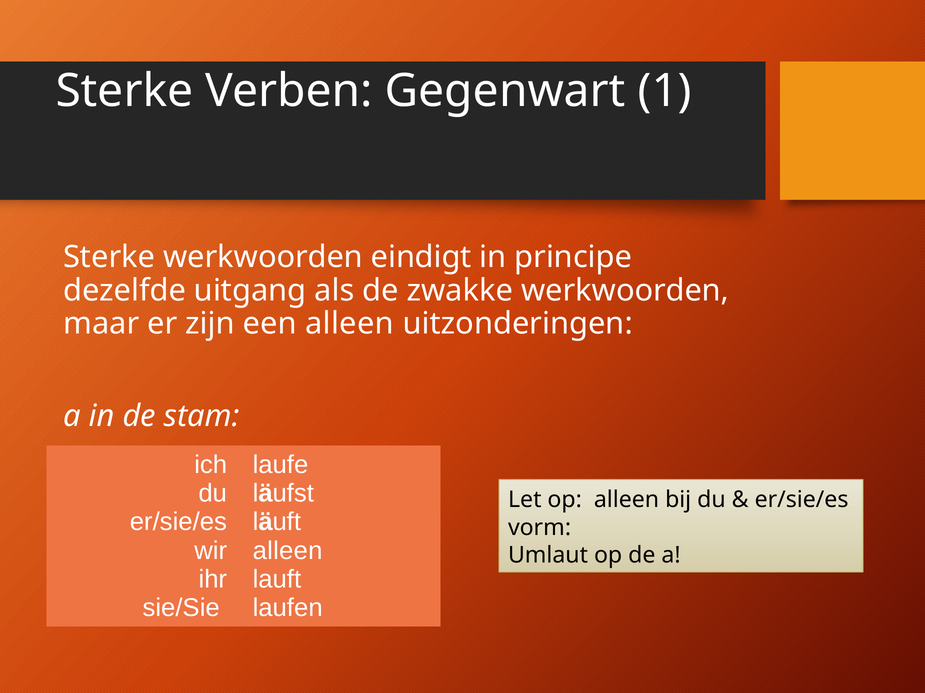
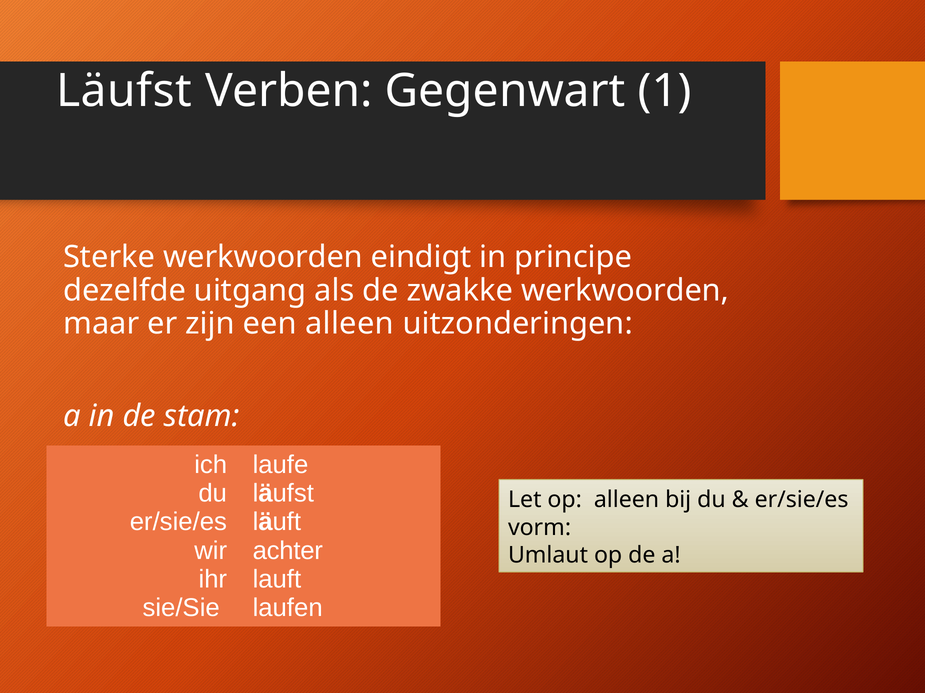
Sterke at (124, 91): Sterke -> Läufst
alleen at (288, 551): alleen -> achter
